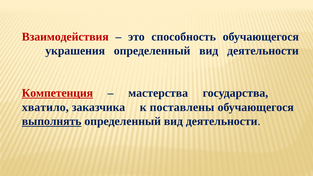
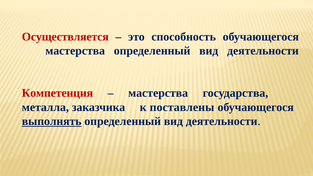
Взаимодействия: Взаимодействия -> Осуществляется
украшения at (75, 51): украшения -> мастерства
Компетенция underline: present -> none
хватило: хватило -> металла
